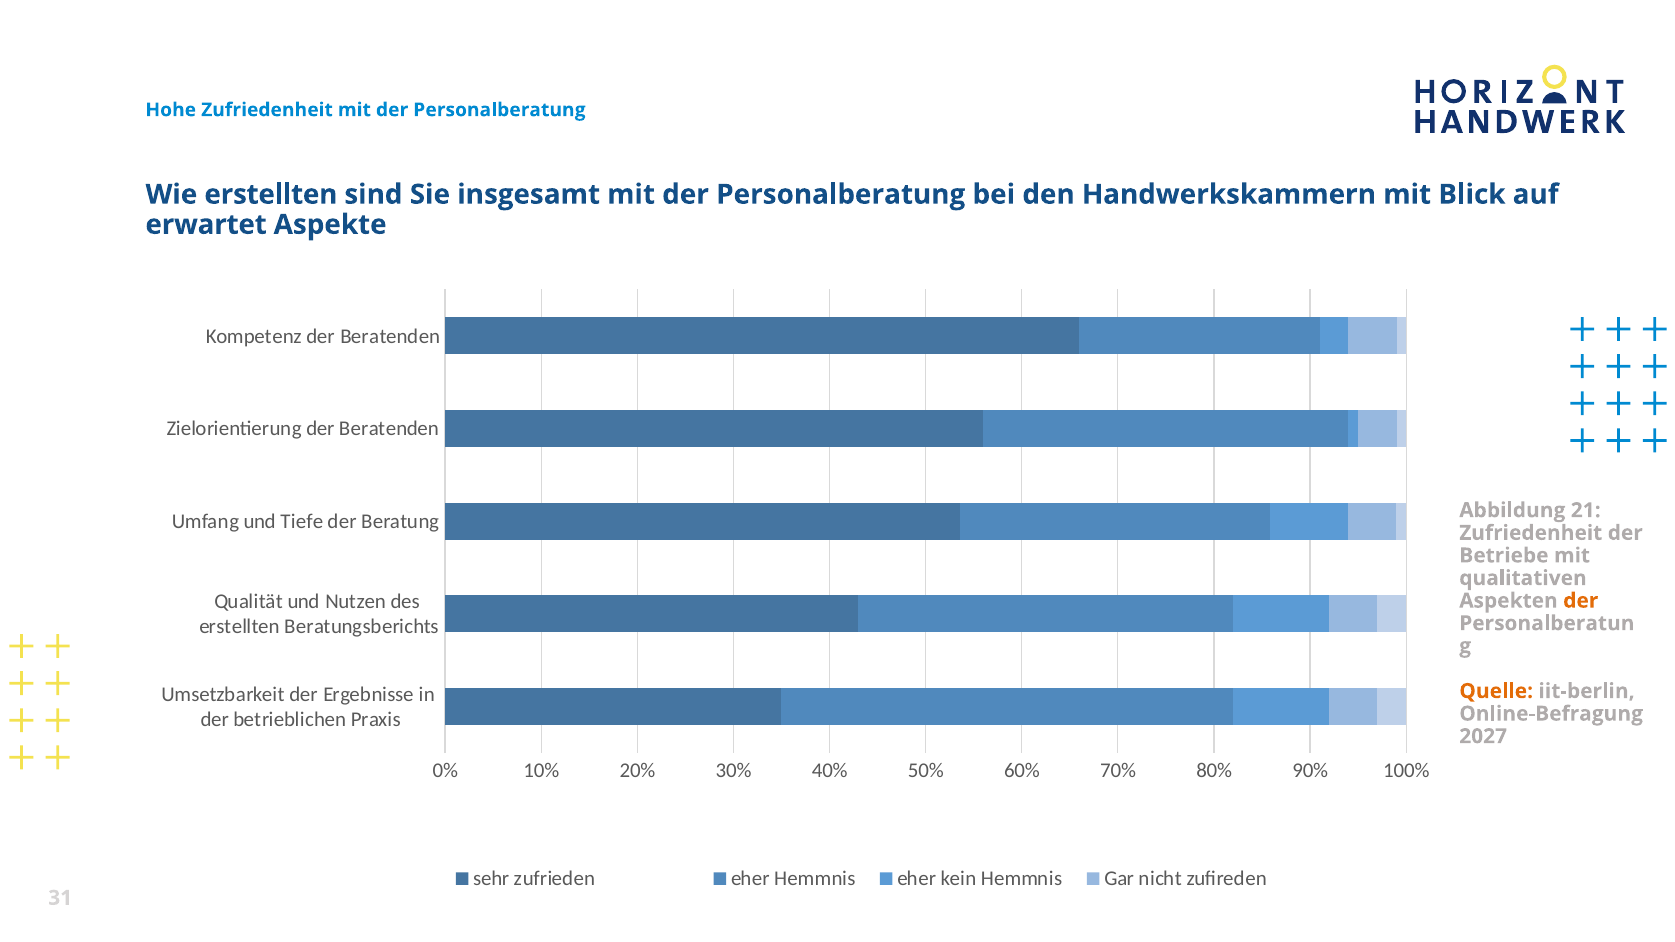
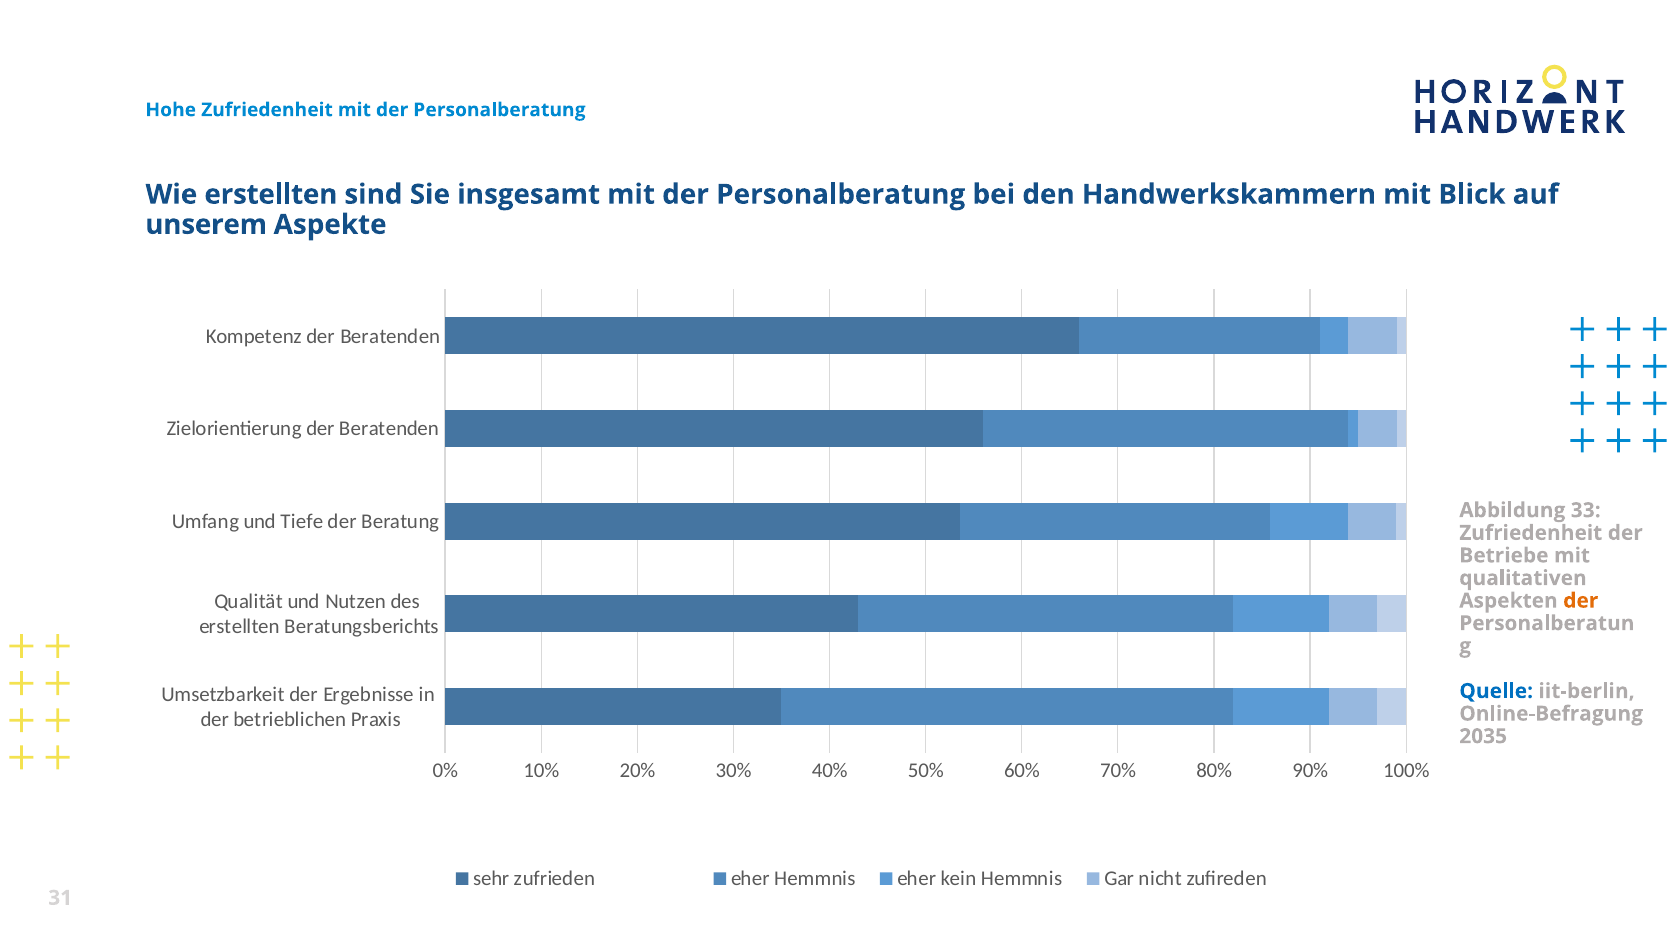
erwartet: erwartet -> unserem
21: 21 -> 33
Quelle colour: orange -> blue
2027: 2027 -> 2035
